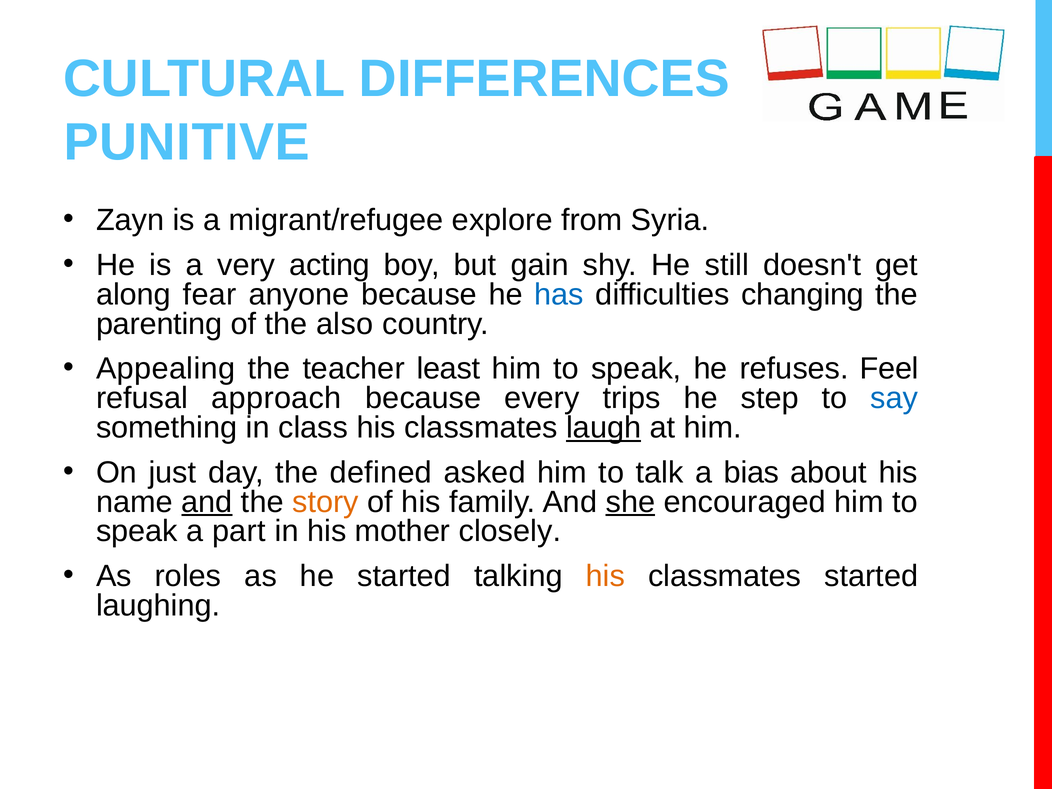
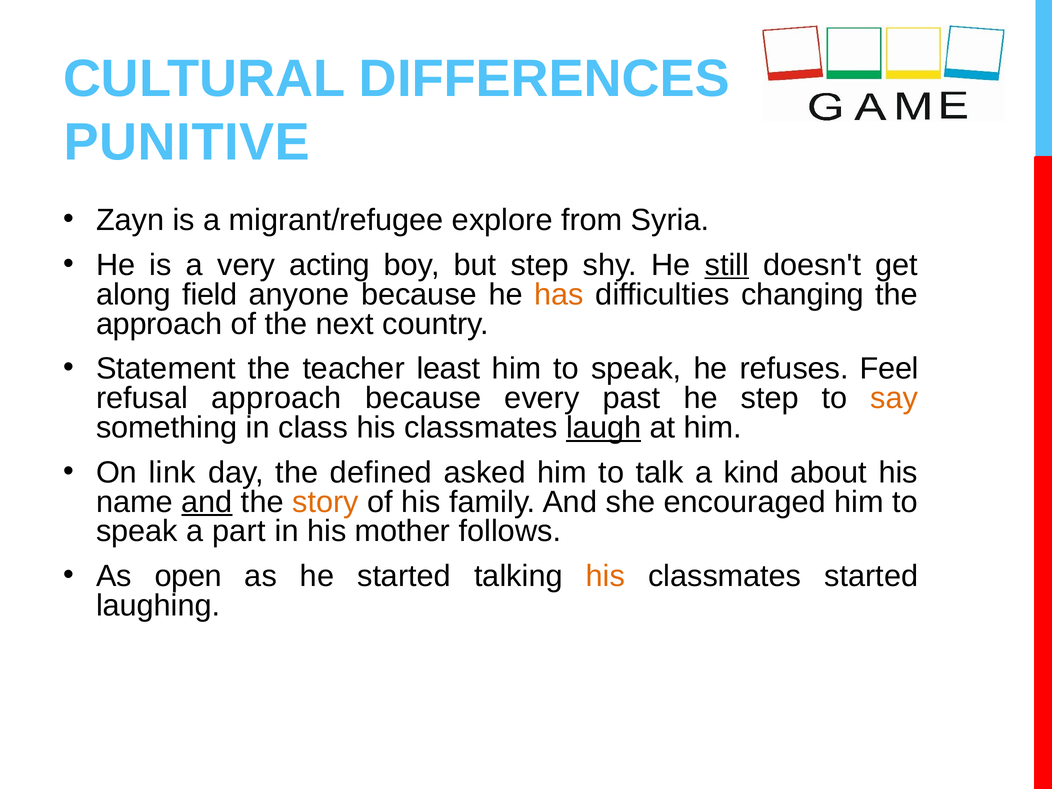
but gain: gain -> step
still underline: none -> present
fear: fear -> field
has colour: blue -> orange
parenting at (159, 324): parenting -> approach
also: also -> next
Appealing: Appealing -> Statement
trips: trips -> past
say colour: blue -> orange
just: just -> link
bias: bias -> kind
she underline: present -> none
closely: closely -> follows
roles: roles -> open
